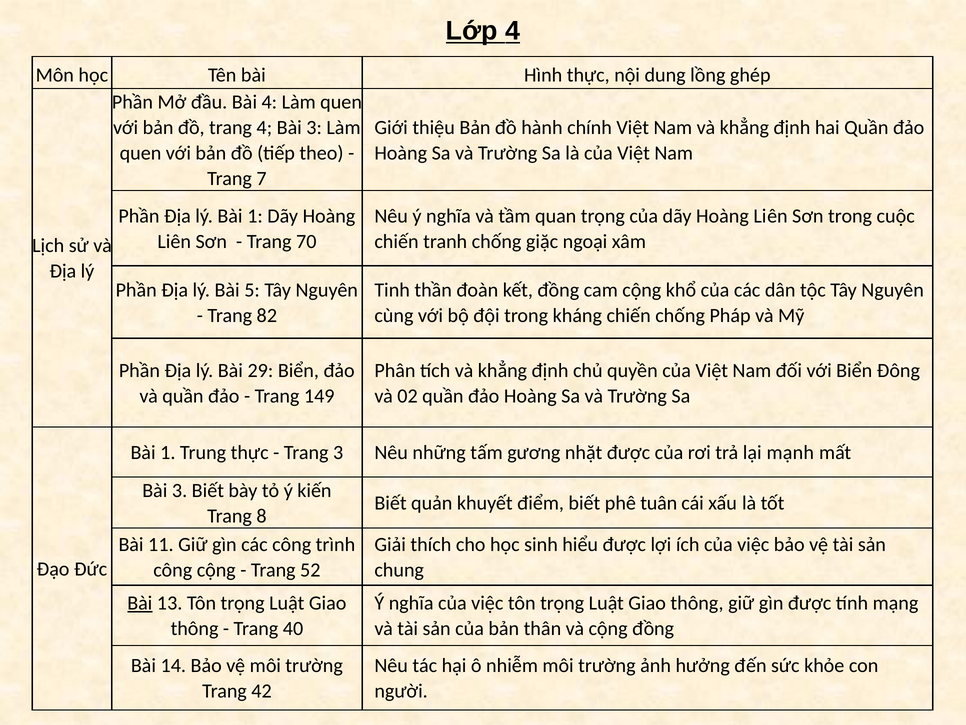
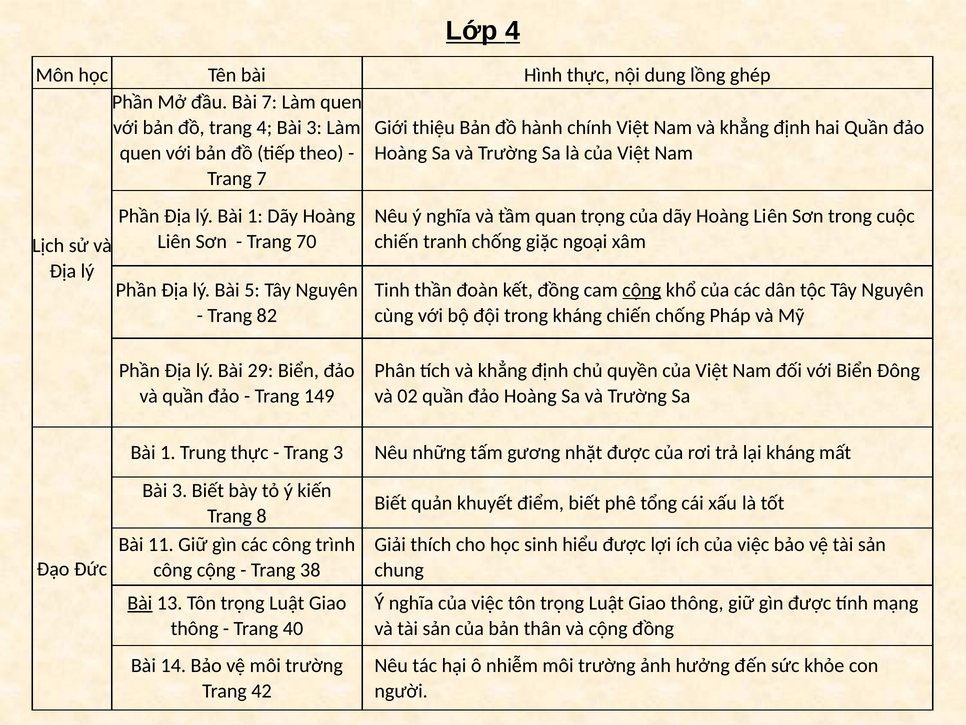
Bài 4: 4 -> 7
cộng at (642, 290) underline: none -> present
lại mạnh: mạnh -> kháng
tuân: tuân -> tổng
52: 52 -> 38
